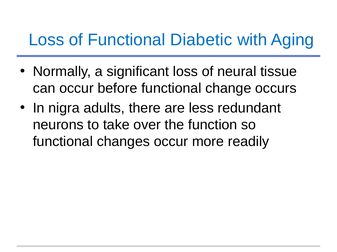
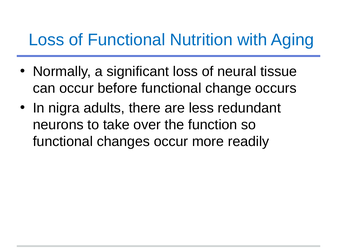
Diabetic: Diabetic -> Nutrition
